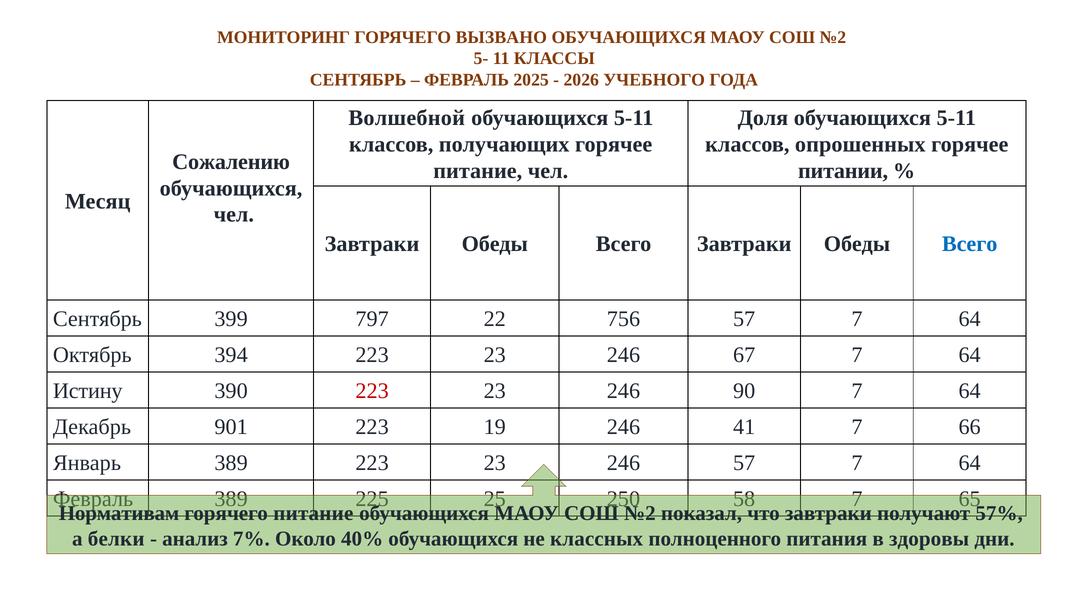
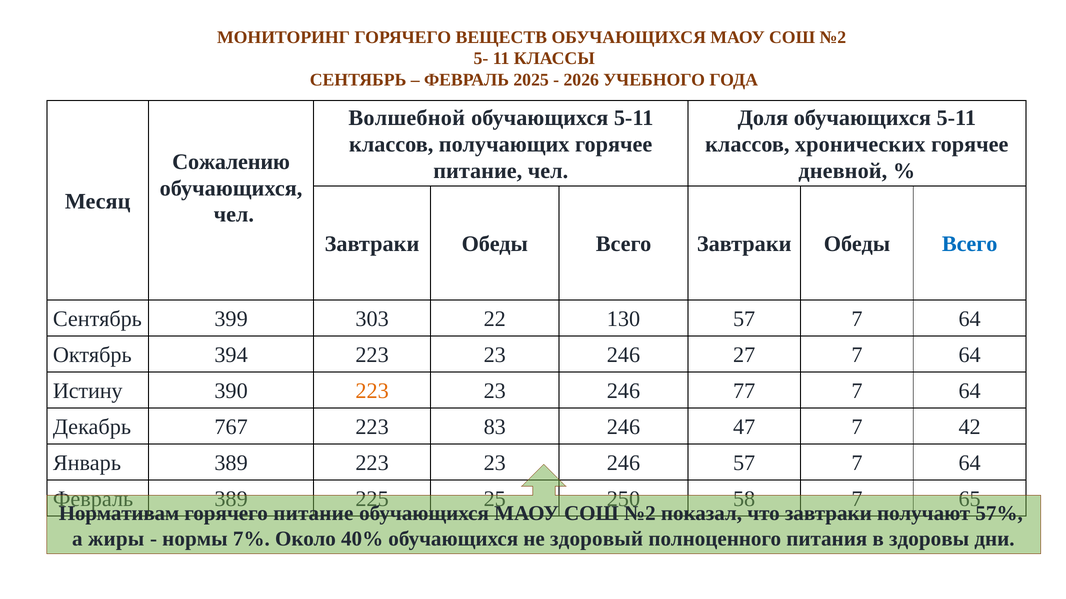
ВЫЗВАНО: ВЫЗВАНО -> ВЕЩЕСТВ
опрошенных: опрошенных -> хронических
питании: питании -> дневной
797: 797 -> 303
756: 756 -> 130
67: 67 -> 27
223 at (372, 391) colour: red -> orange
90: 90 -> 77
901: 901 -> 767
19: 19 -> 83
41: 41 -> 47
66: 66 -> 42
белки: белки -> жиры
анализ: анализ -> нормы
классных: классных -> здоровый
